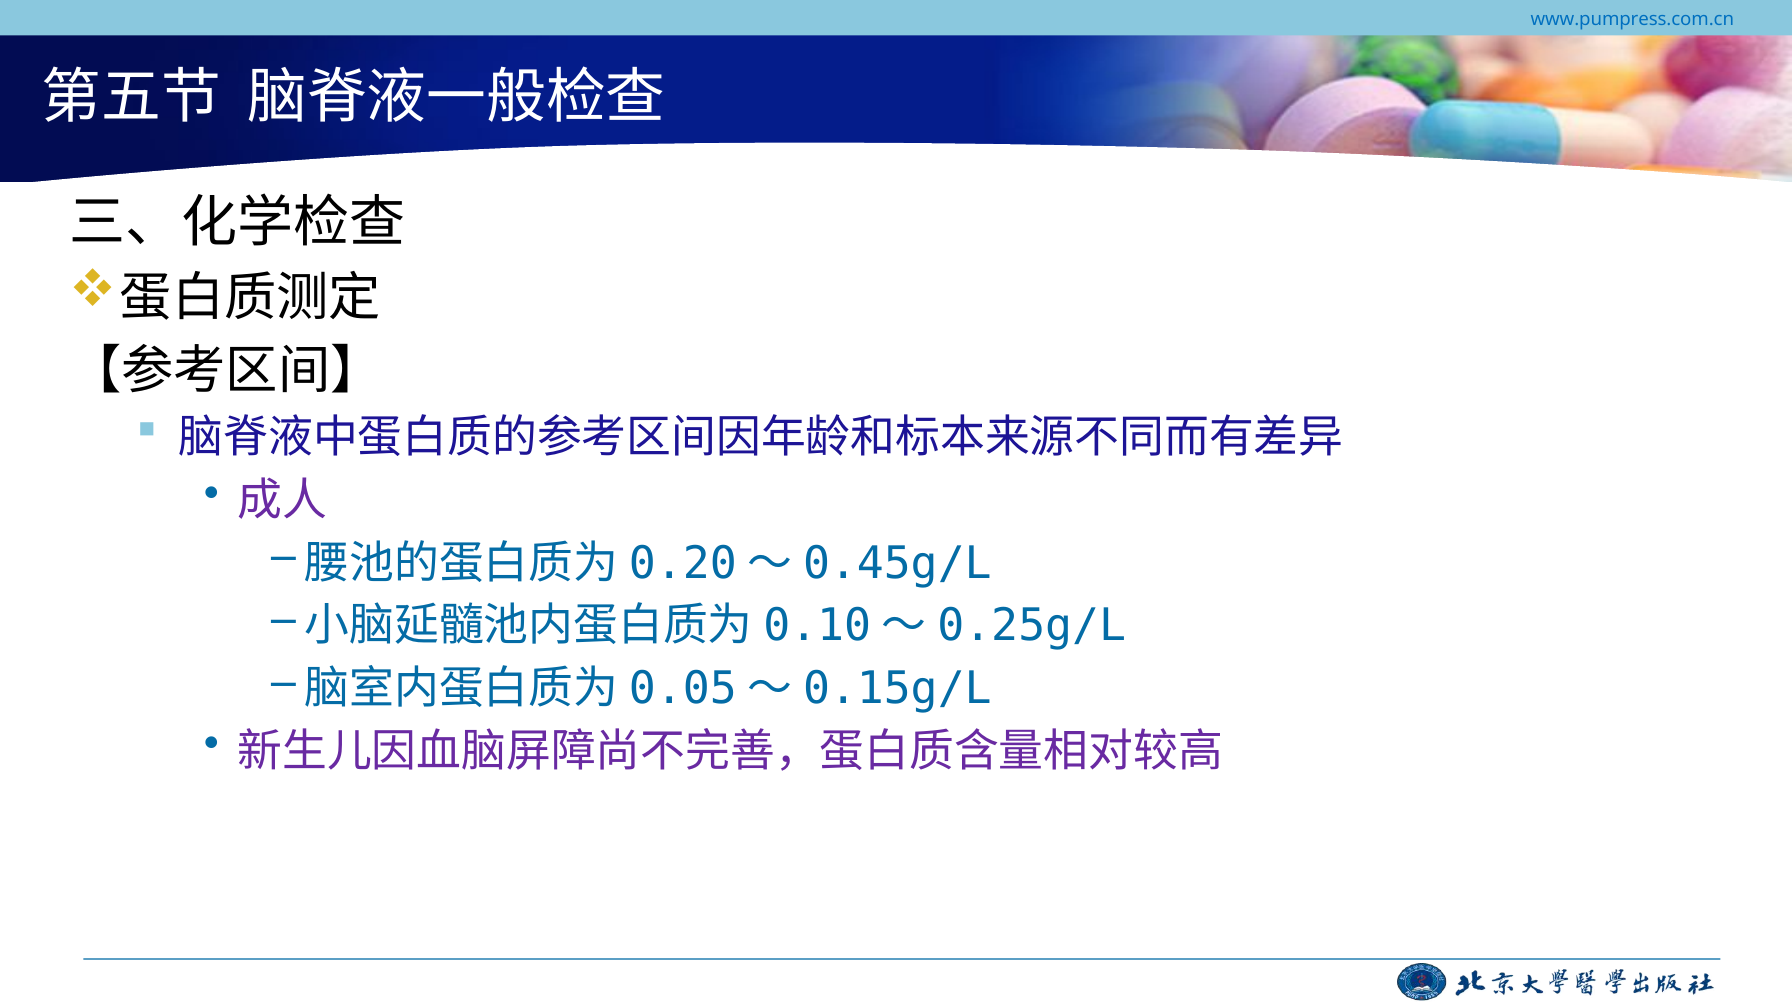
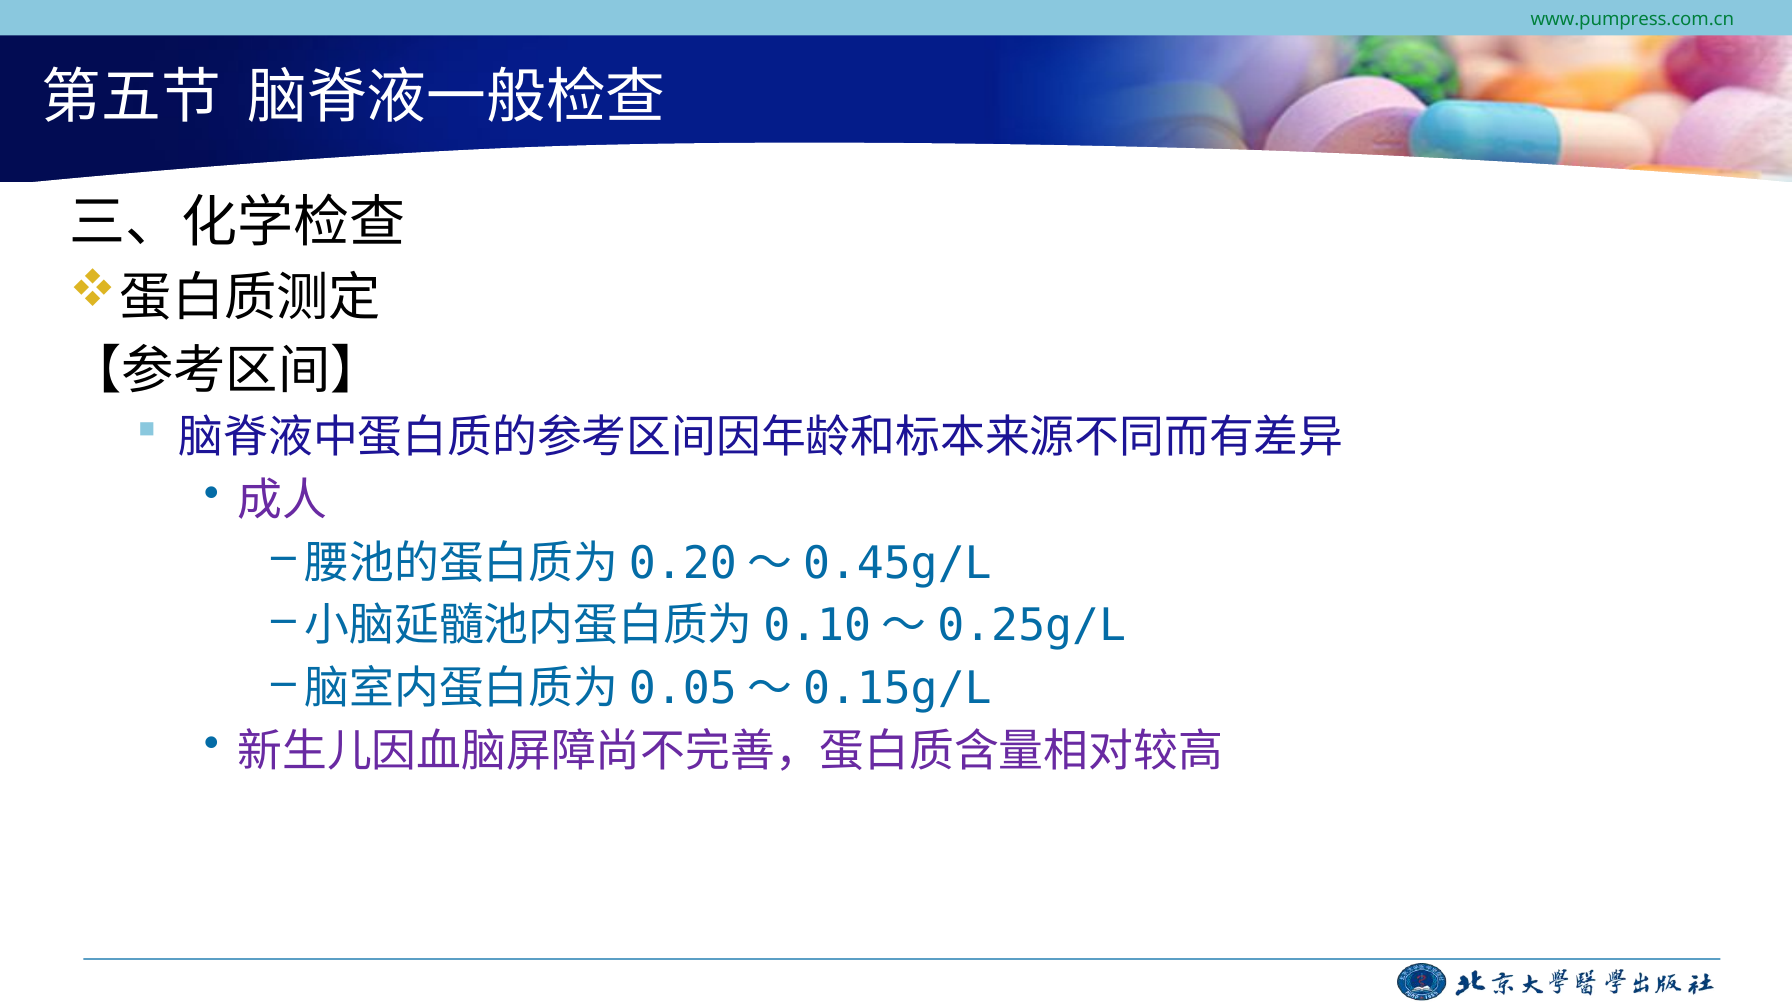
www.pumpress.com.cn colour: blue -> green
